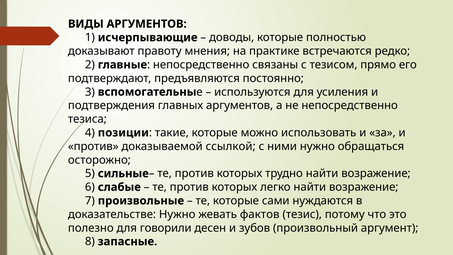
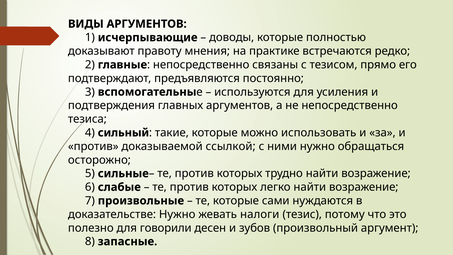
позиции: позиции -> сильный
фактов: фактов -> налоги
